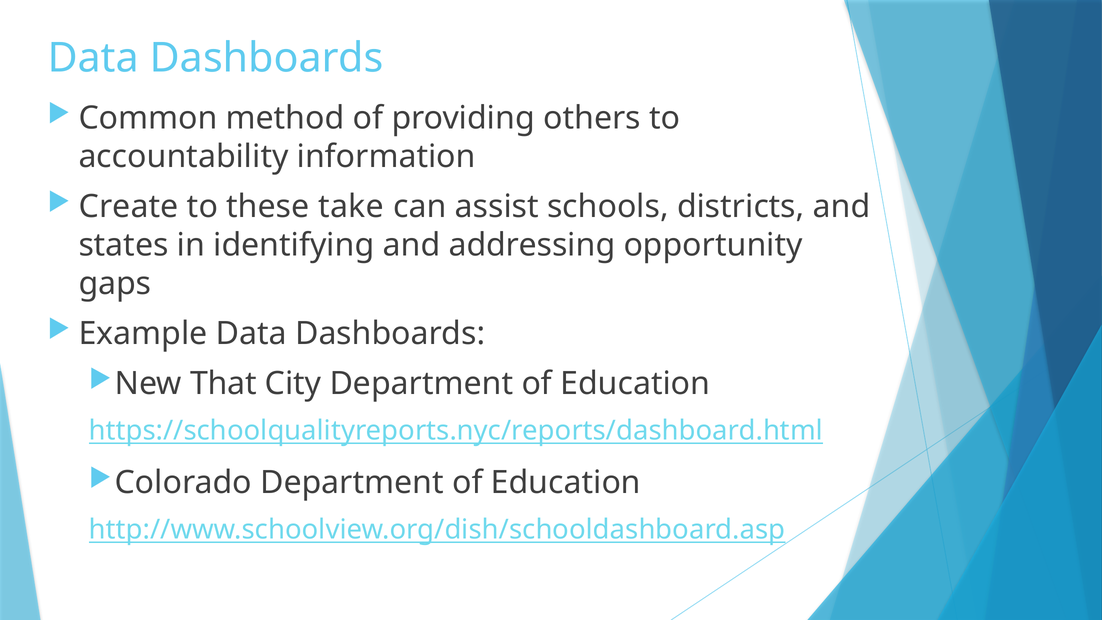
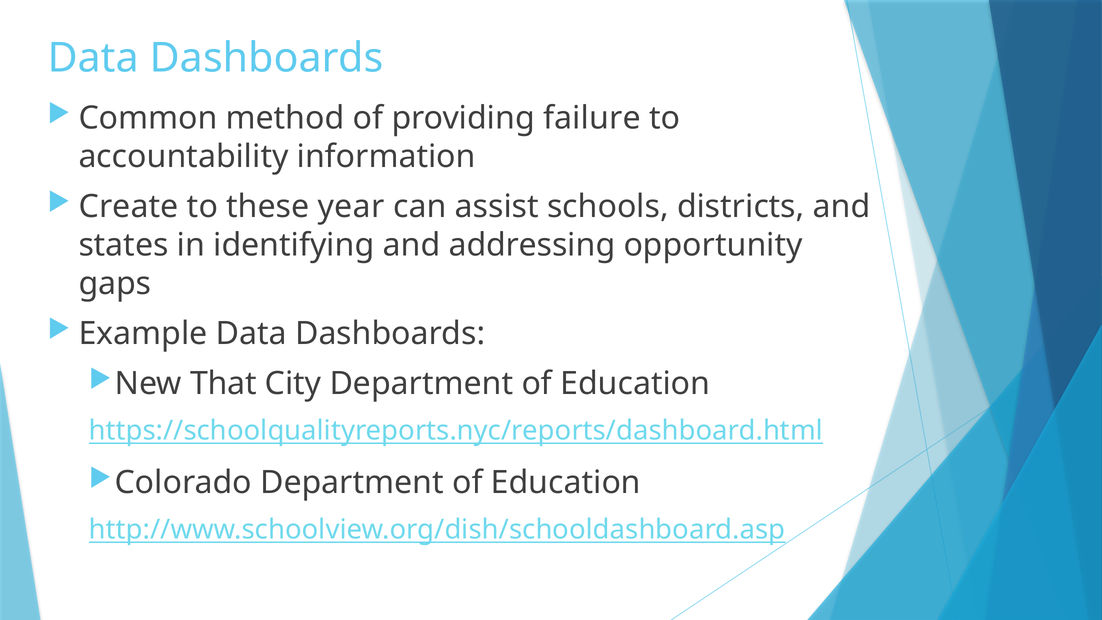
others: others -> failure
take: take -> year
